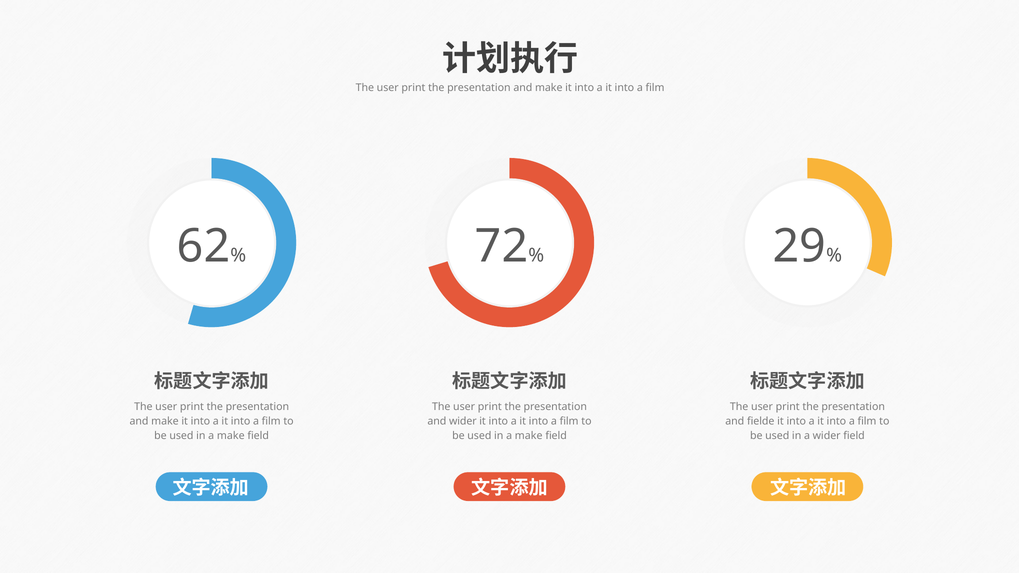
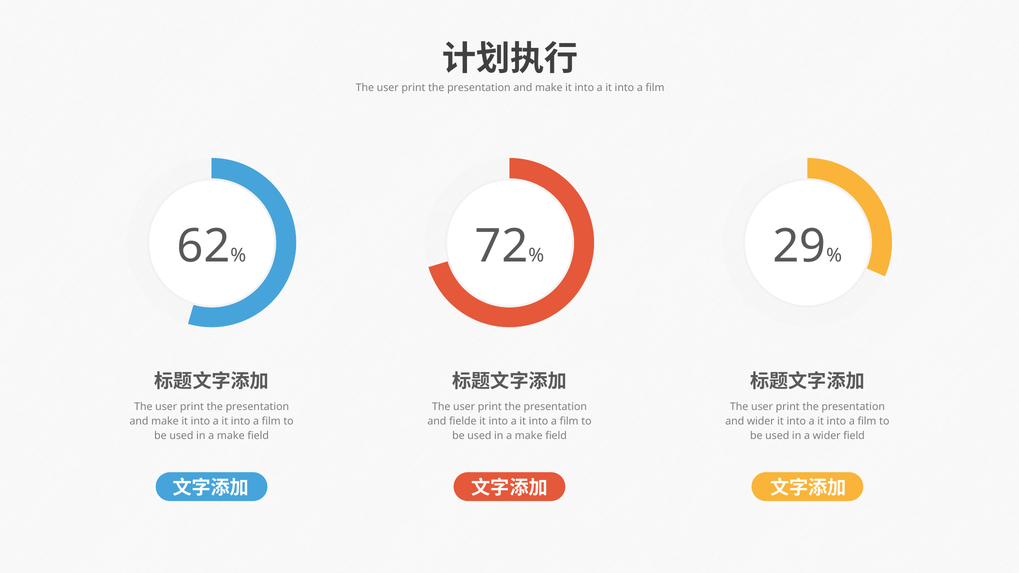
and wider: wider -> fielde
and fielde: fielde -> wider
